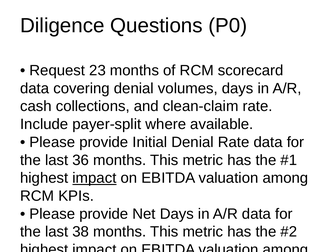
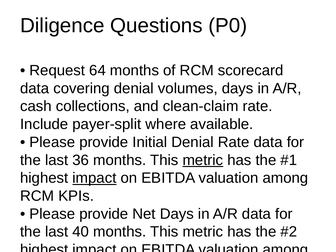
23: 23 -> 64
metric at (203, 160) underline: none -> present
38: 38 -> 40
